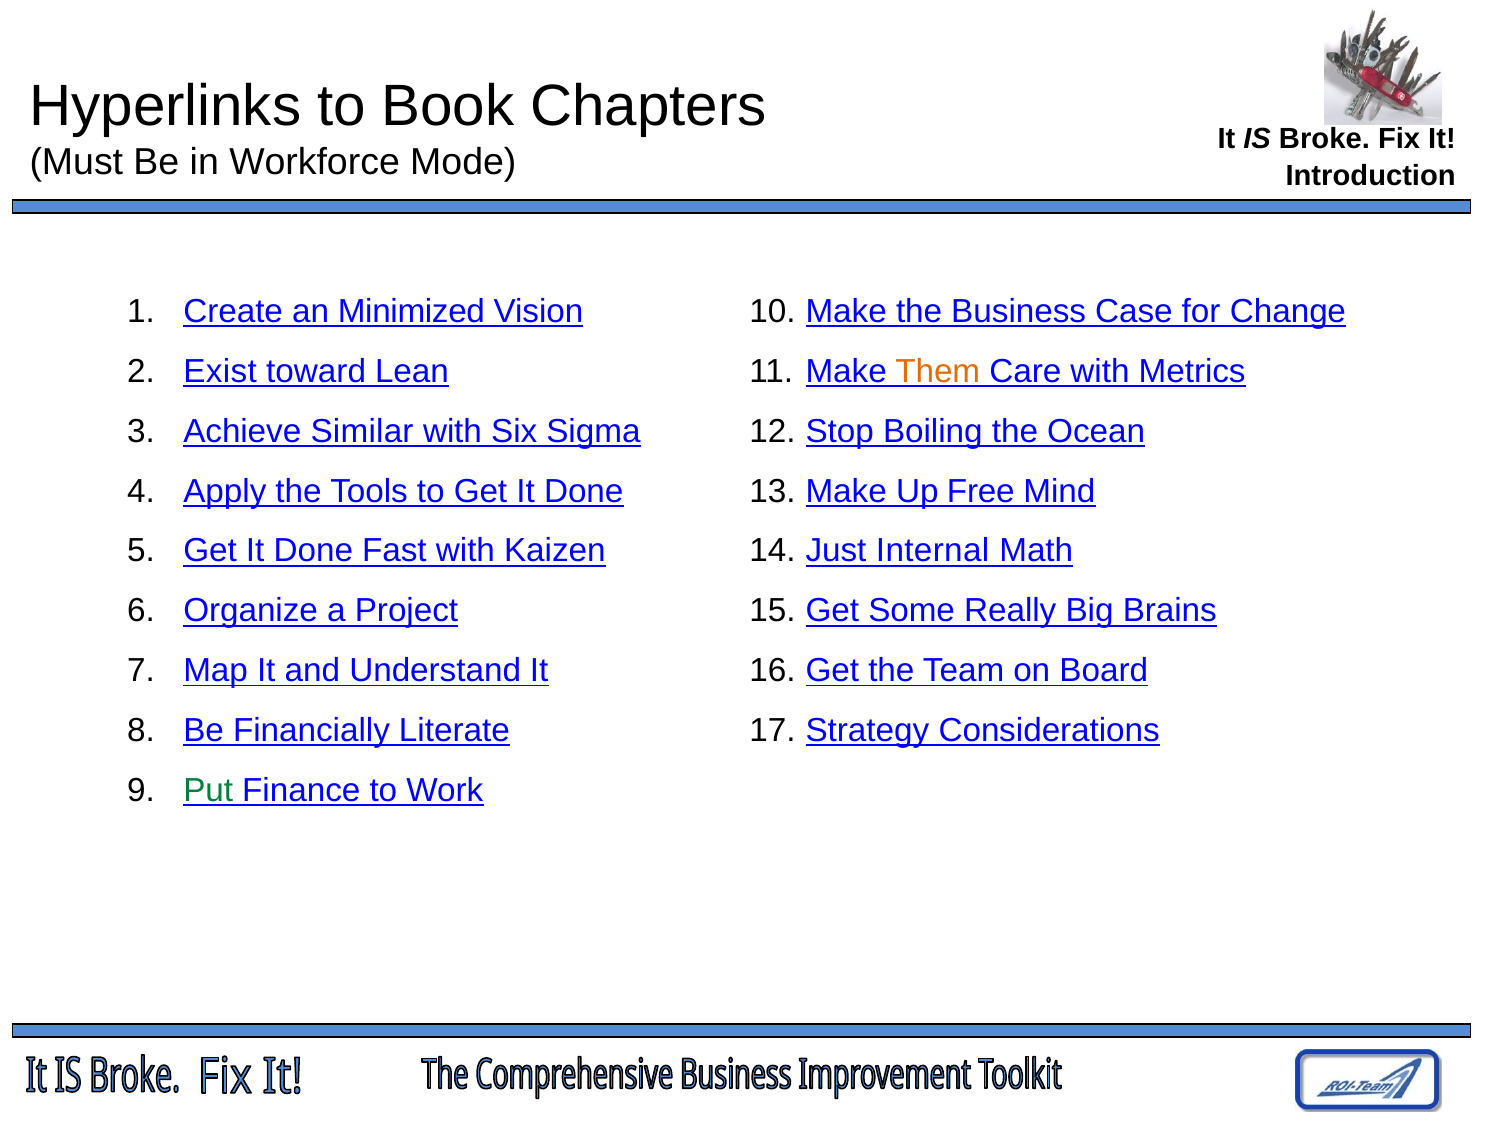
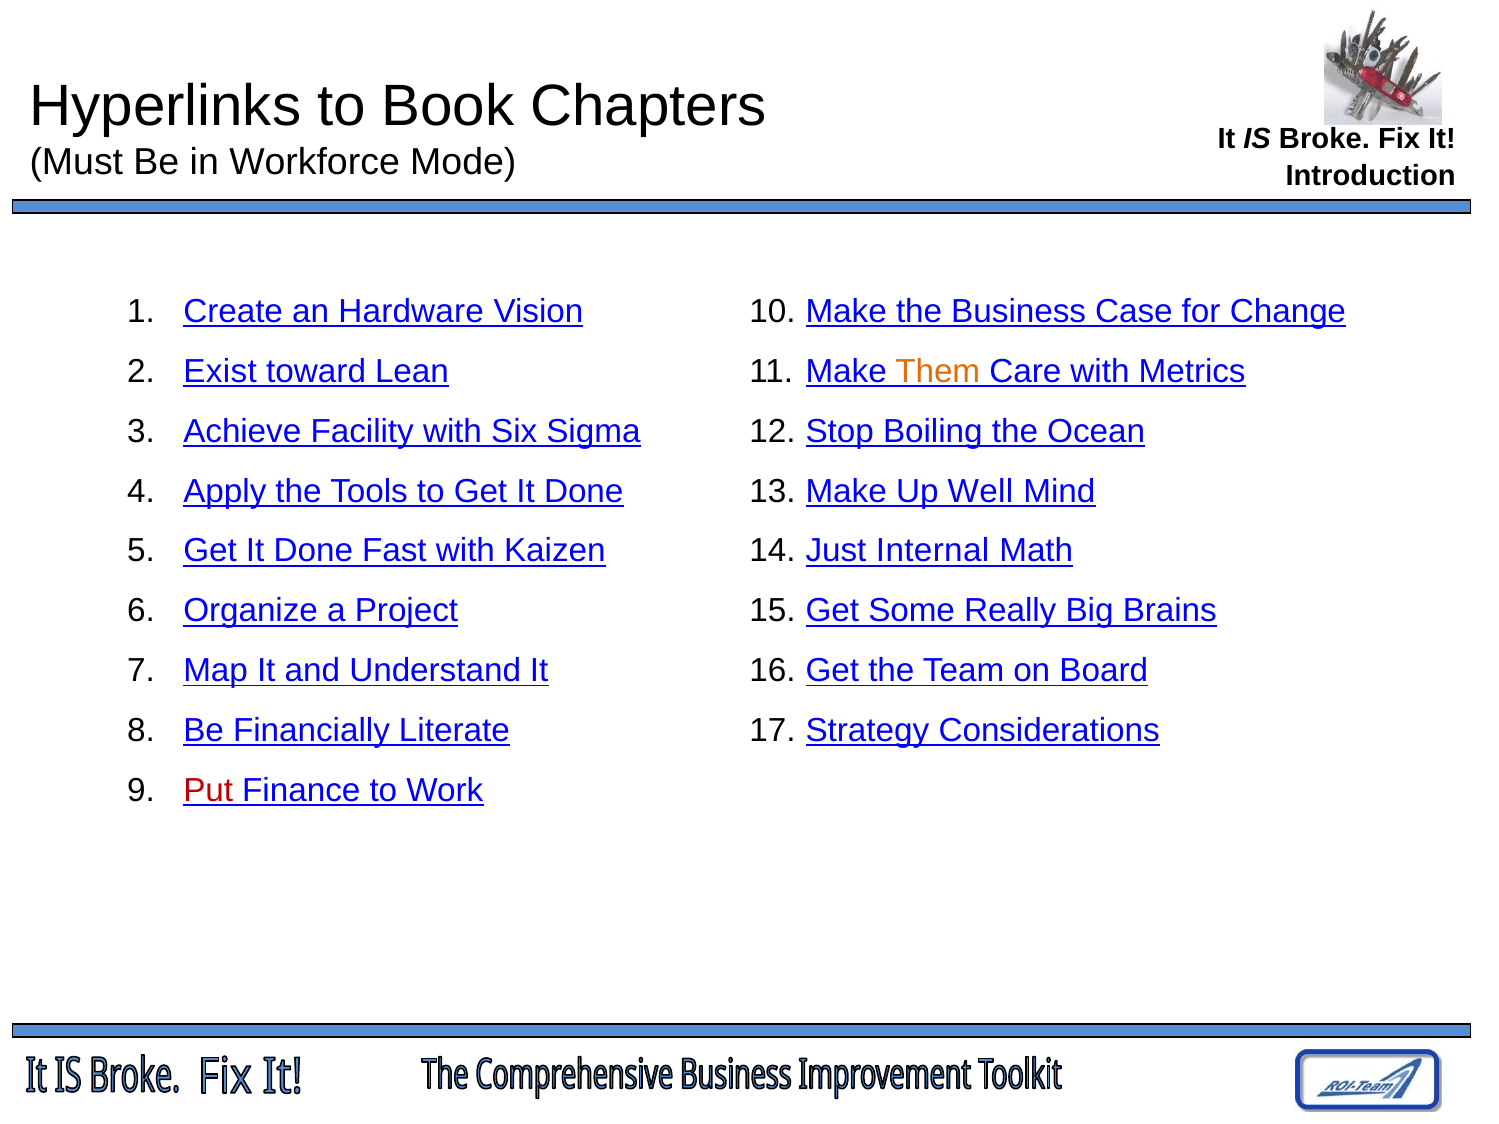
Minimized: Minimized -> Hardware
Similar: Similar -> Facility
Free: Free -> Well
Put colour: green -> red
